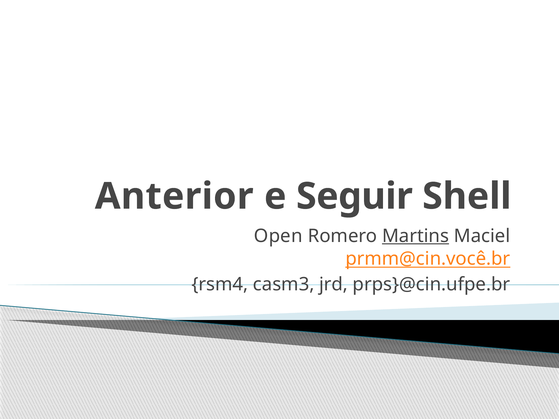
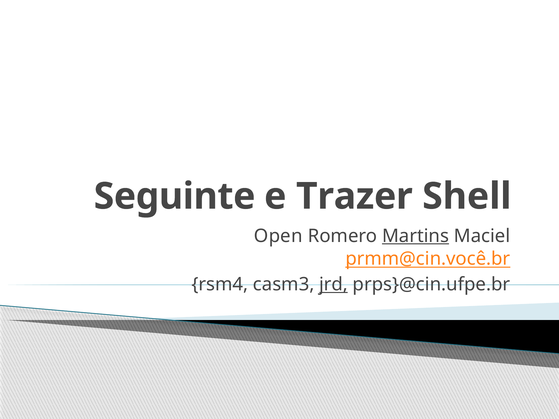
Anterior: Anterior -> Seguinte
Seguir: Seguir -> Trazer
jrd underline: none -> present
